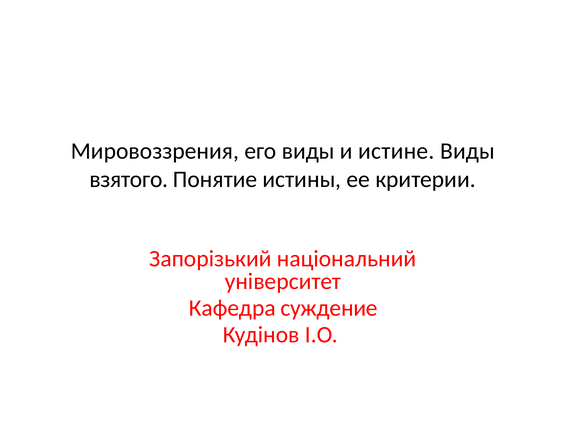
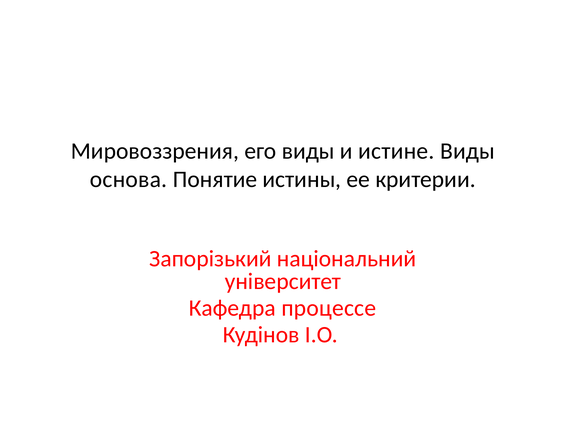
взятого: взятого -> основа
суждение: суждение -> процессе
